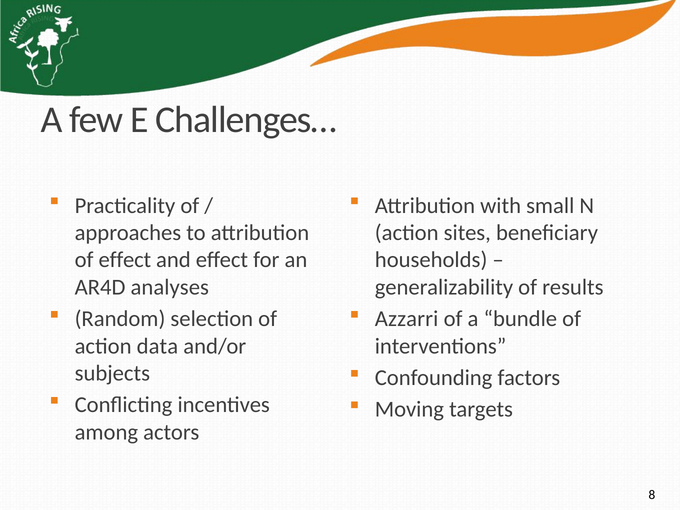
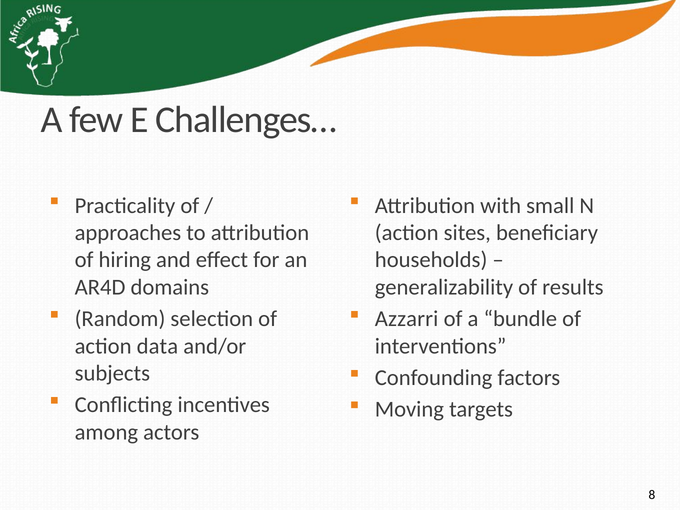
of effect: effect -> hiring
analyses: analyses -> domains
